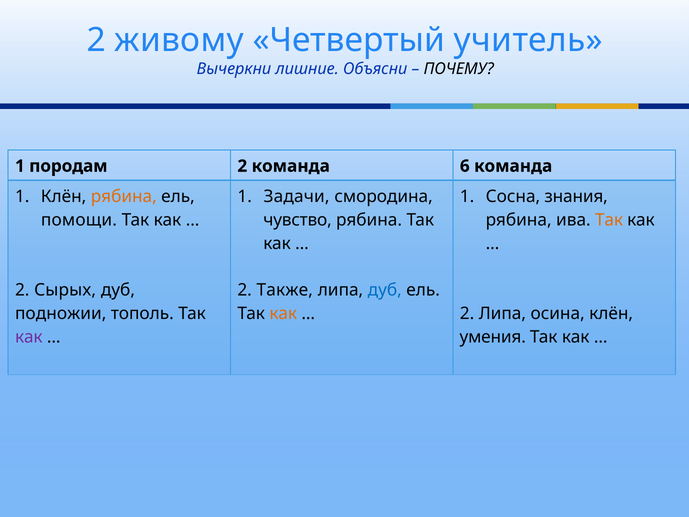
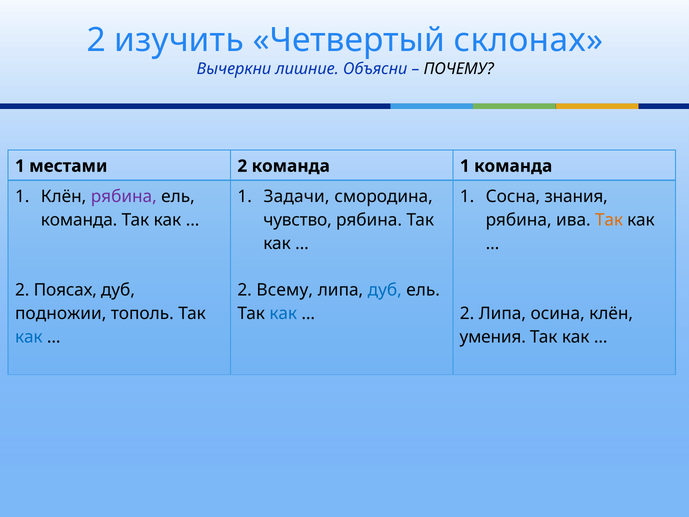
живому: живому -> изучить
учитель: учитель -> склонах
породам: породам -> местами
2 команда 6: 6 -> 1
рябина at (124, 196) colour: orange -> purple
помощи at (79, 220): помощи -> команда
Сырых: Сырых -> Поясах
Также: Также -> Всему
как at (283, 314) colour: orange -> blue
как at (29, 337) colour: purple -> blue
